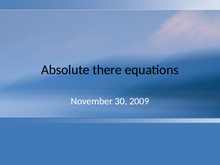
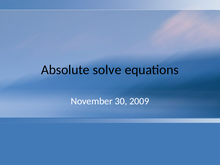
there: there -> solve
